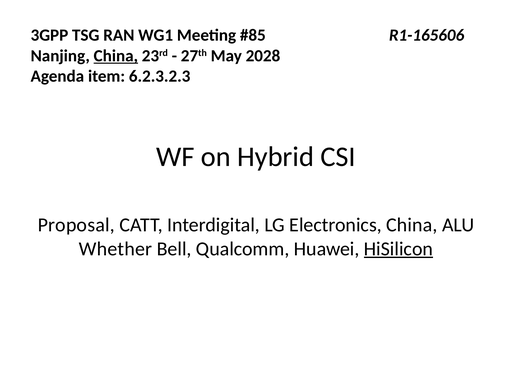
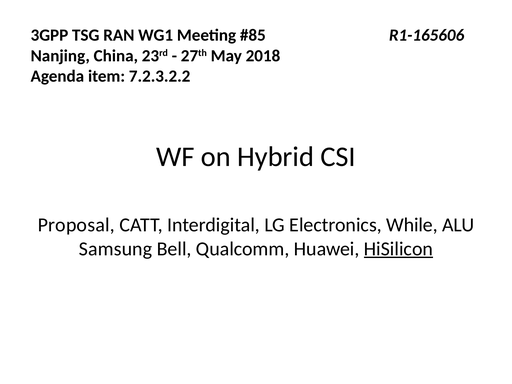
China at (116, 56) underline: present -> none
2028: 2028 -> 2018
6.2.3.2.3: 6.2.3.2.3 -> 7.2.3.2.2
Electronics China: China -> While
Whether: Whether -> Samsung
